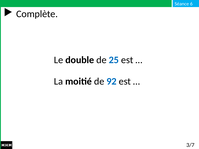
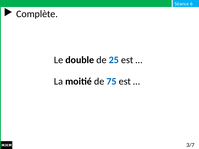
92: 92 -> 75
